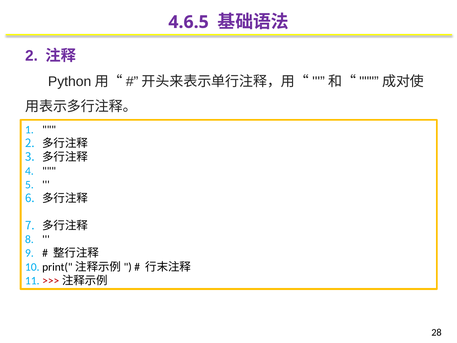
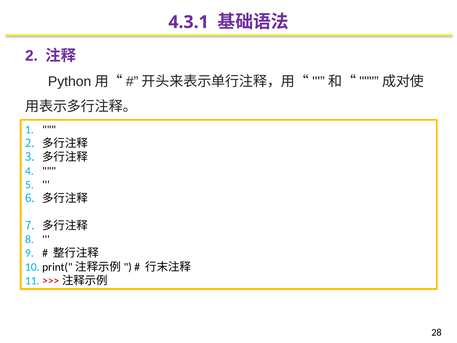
4.6.5: 4.6.5 -> 4.3.1
